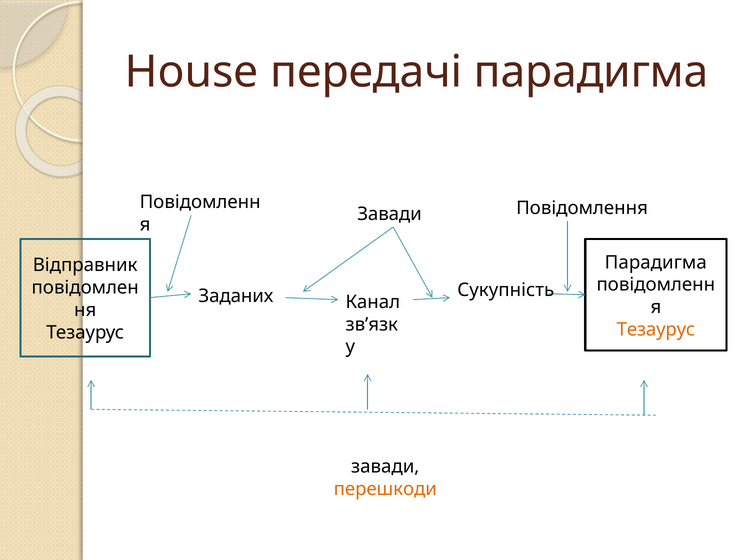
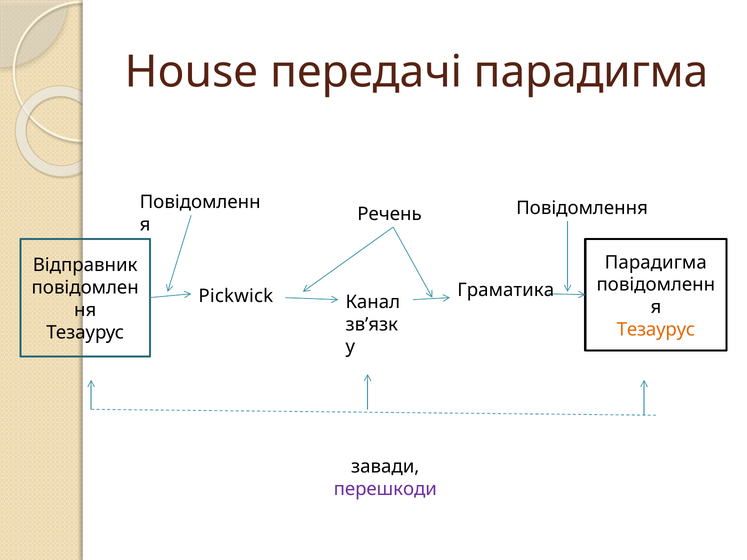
Завади at (390, 214): Завади -> Речень
Сукупність: Сукупність -> Граматика
Заданих: Заданих -> Pickwick
перешкоди colour: orange -> purple
